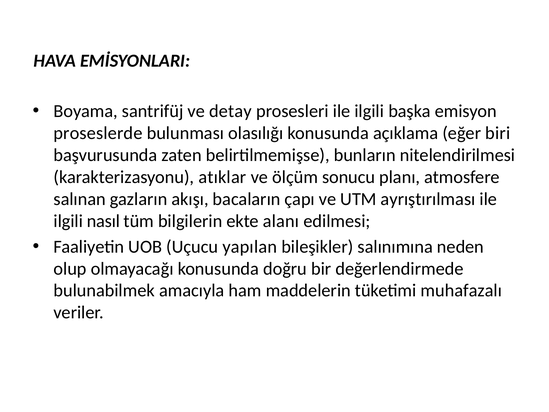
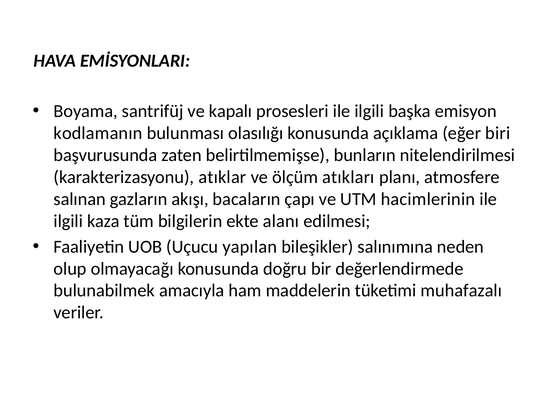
detay: detay -> kapalı
proseslerde: proseslerde -> kodlamanın
sonucu: sonucu -> atıkları
ayrıştırılması: ayrıştırılması -> hacimlerinin
nasıl: nasıl -> kaza
